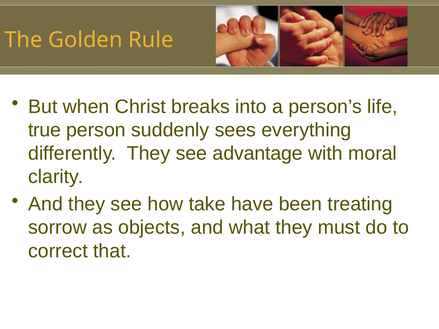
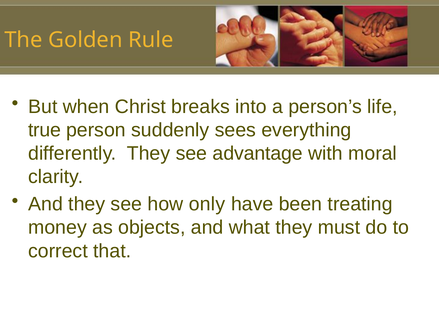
take: take -> only
sorrow: sorrow -> money
